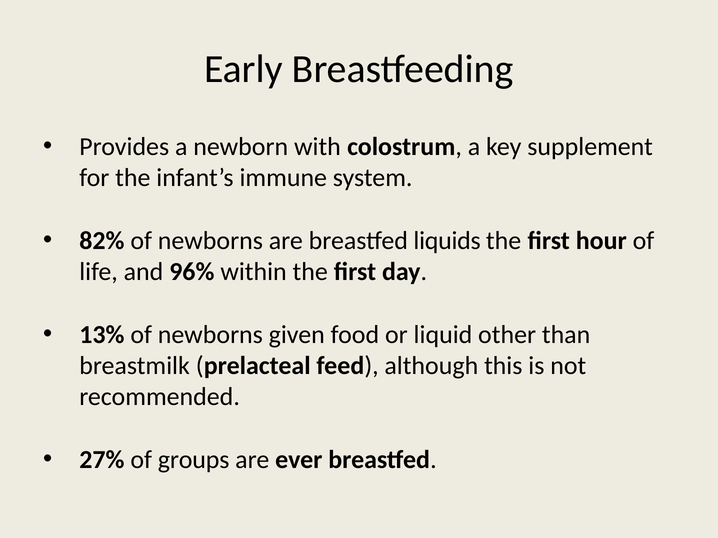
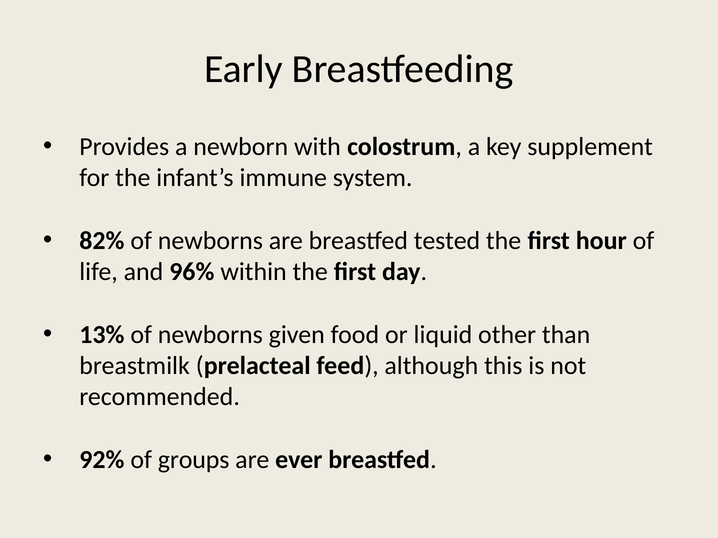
liquids: liquids -> tested
27%: 27% -> 92%
